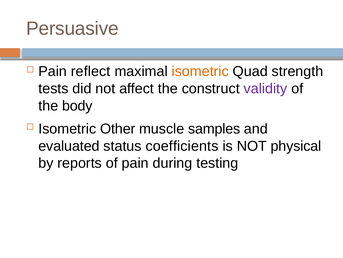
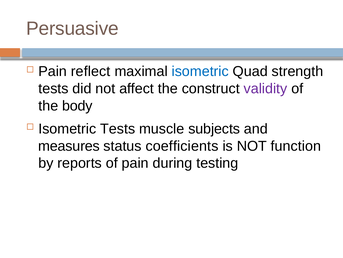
isometric at (200, 71) colour: orange -> blue
Isometric Other: Other -> Tests
samples: samples -> subjects
evaluated: evaluated -> measures
physical: physical -> function
